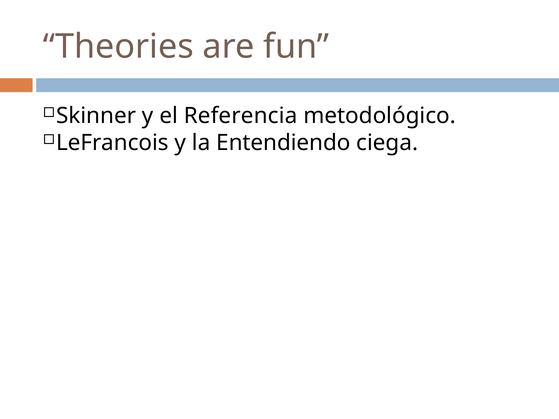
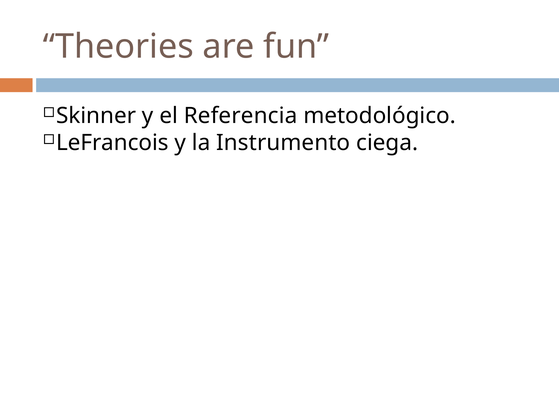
Entendiendo: Entendiendo -> Instrumento
